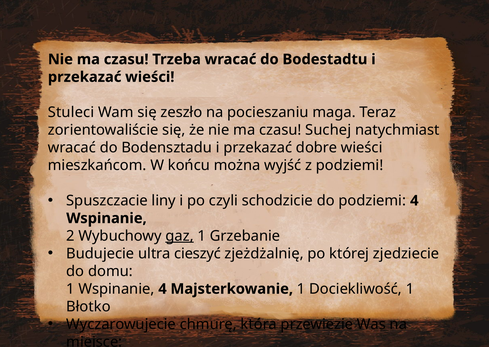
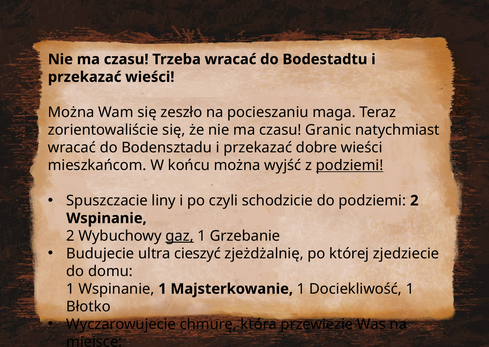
Stuleci at (71, 112): Stuleci -> Można
Suchej: Suchej -> Granic
podziemi at (350, 165) underline: none -> present
podziemi 4: 4 -> 2
Wspinanie 4: 4 -> 1
